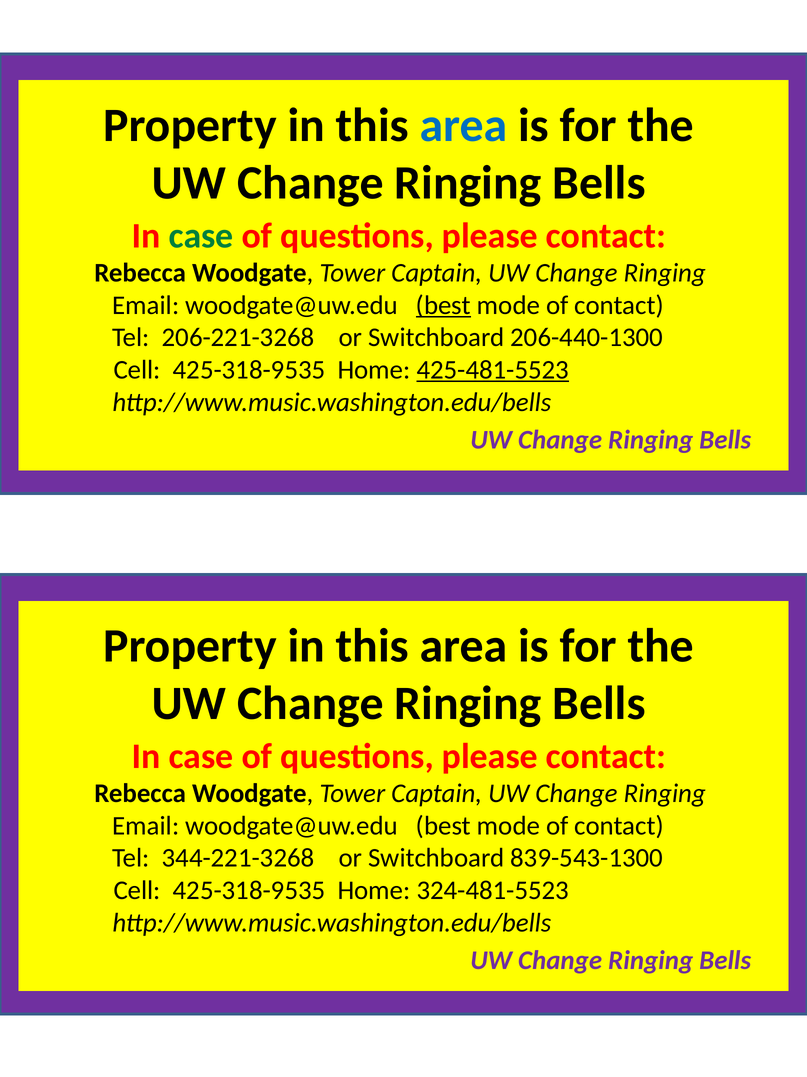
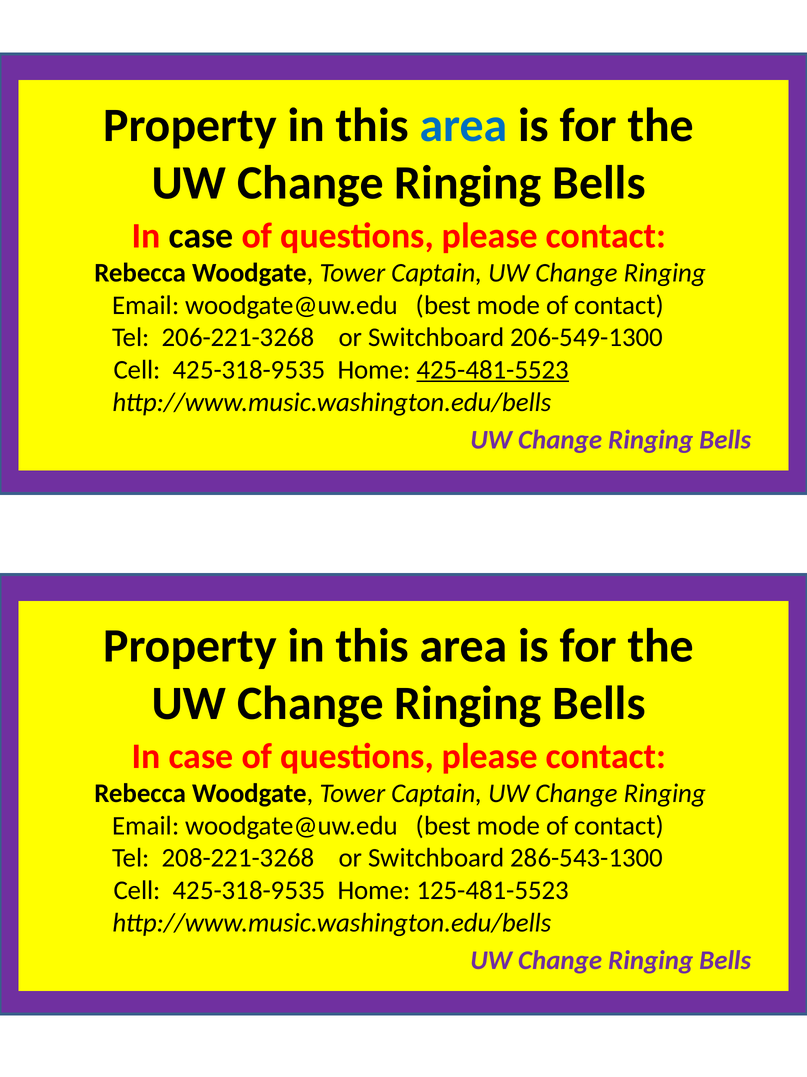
case at (201, 236) colour: green -> black
best at (443, 305) underline: present -> none
206-440-1300: 206-440-1300 -> 206-549-1300
344-221-3268: 344-221-3268 -> 208-221-3268
839-543-1300: 839-543-1300 -> 286-543-1300
324-481-5523: 324-481-5523 -> 125-481-5523
